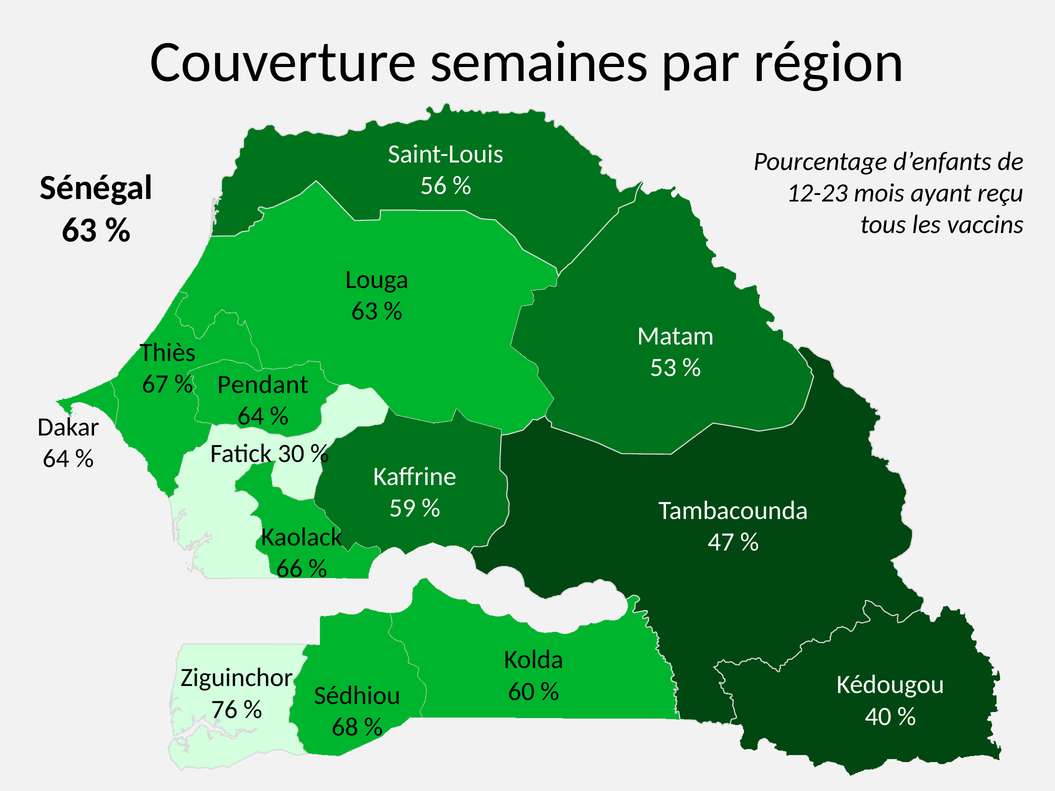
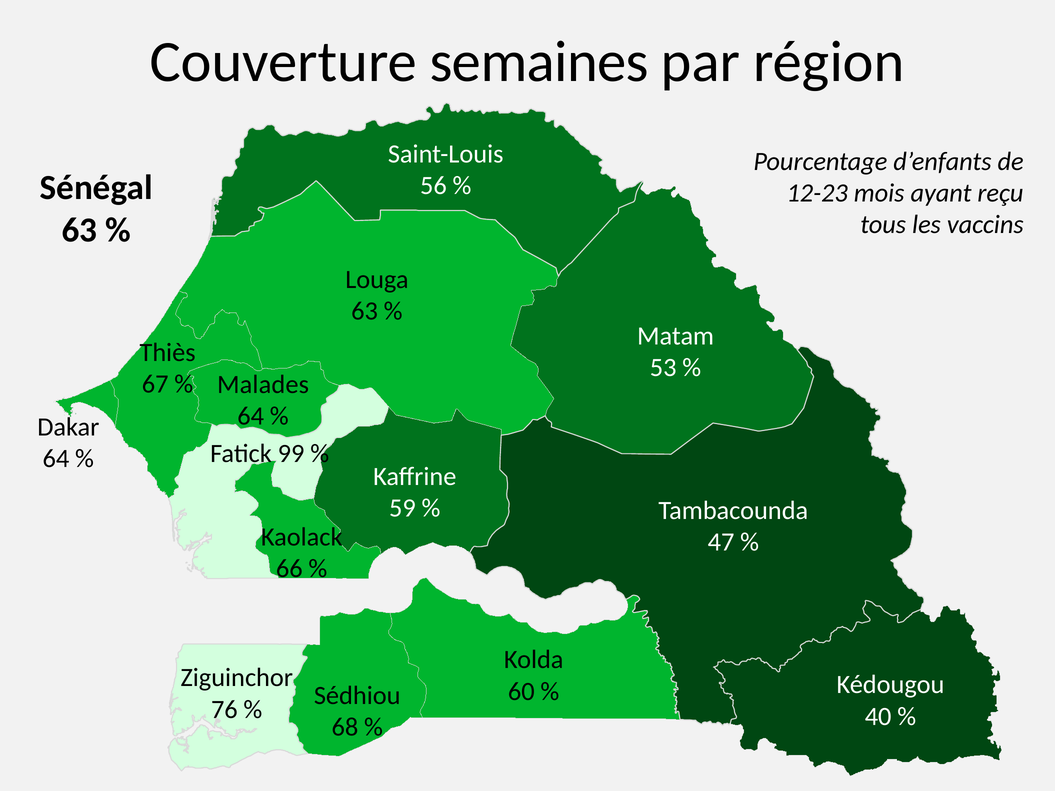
Pendant: Pendant -> Malades
30: 30 -> 99
